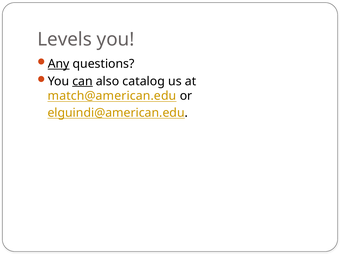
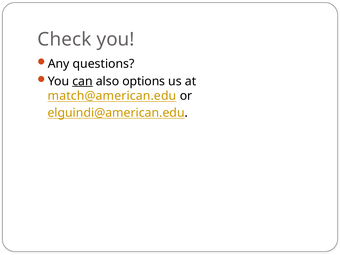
Levels: Levels -> Check
Any underline: present -> none
catalog: catalog -> options
